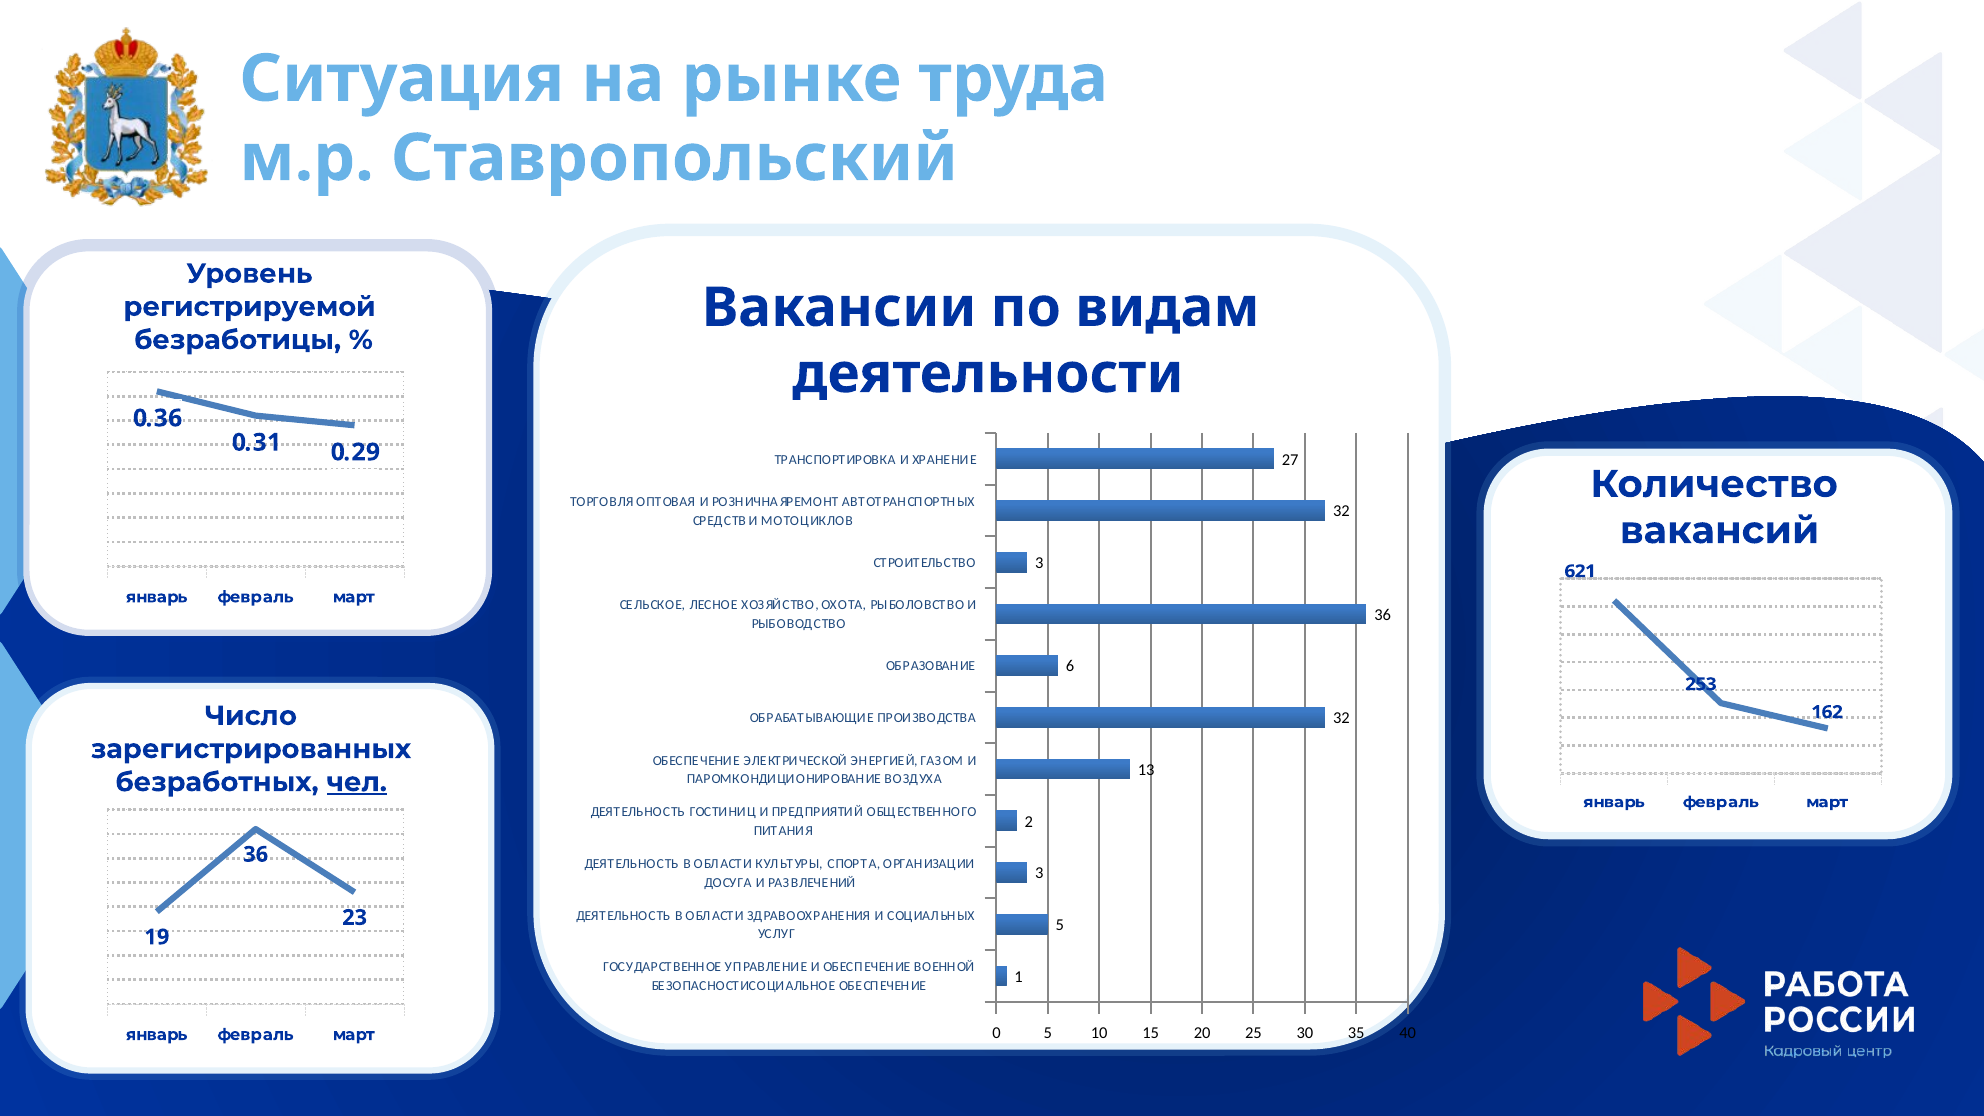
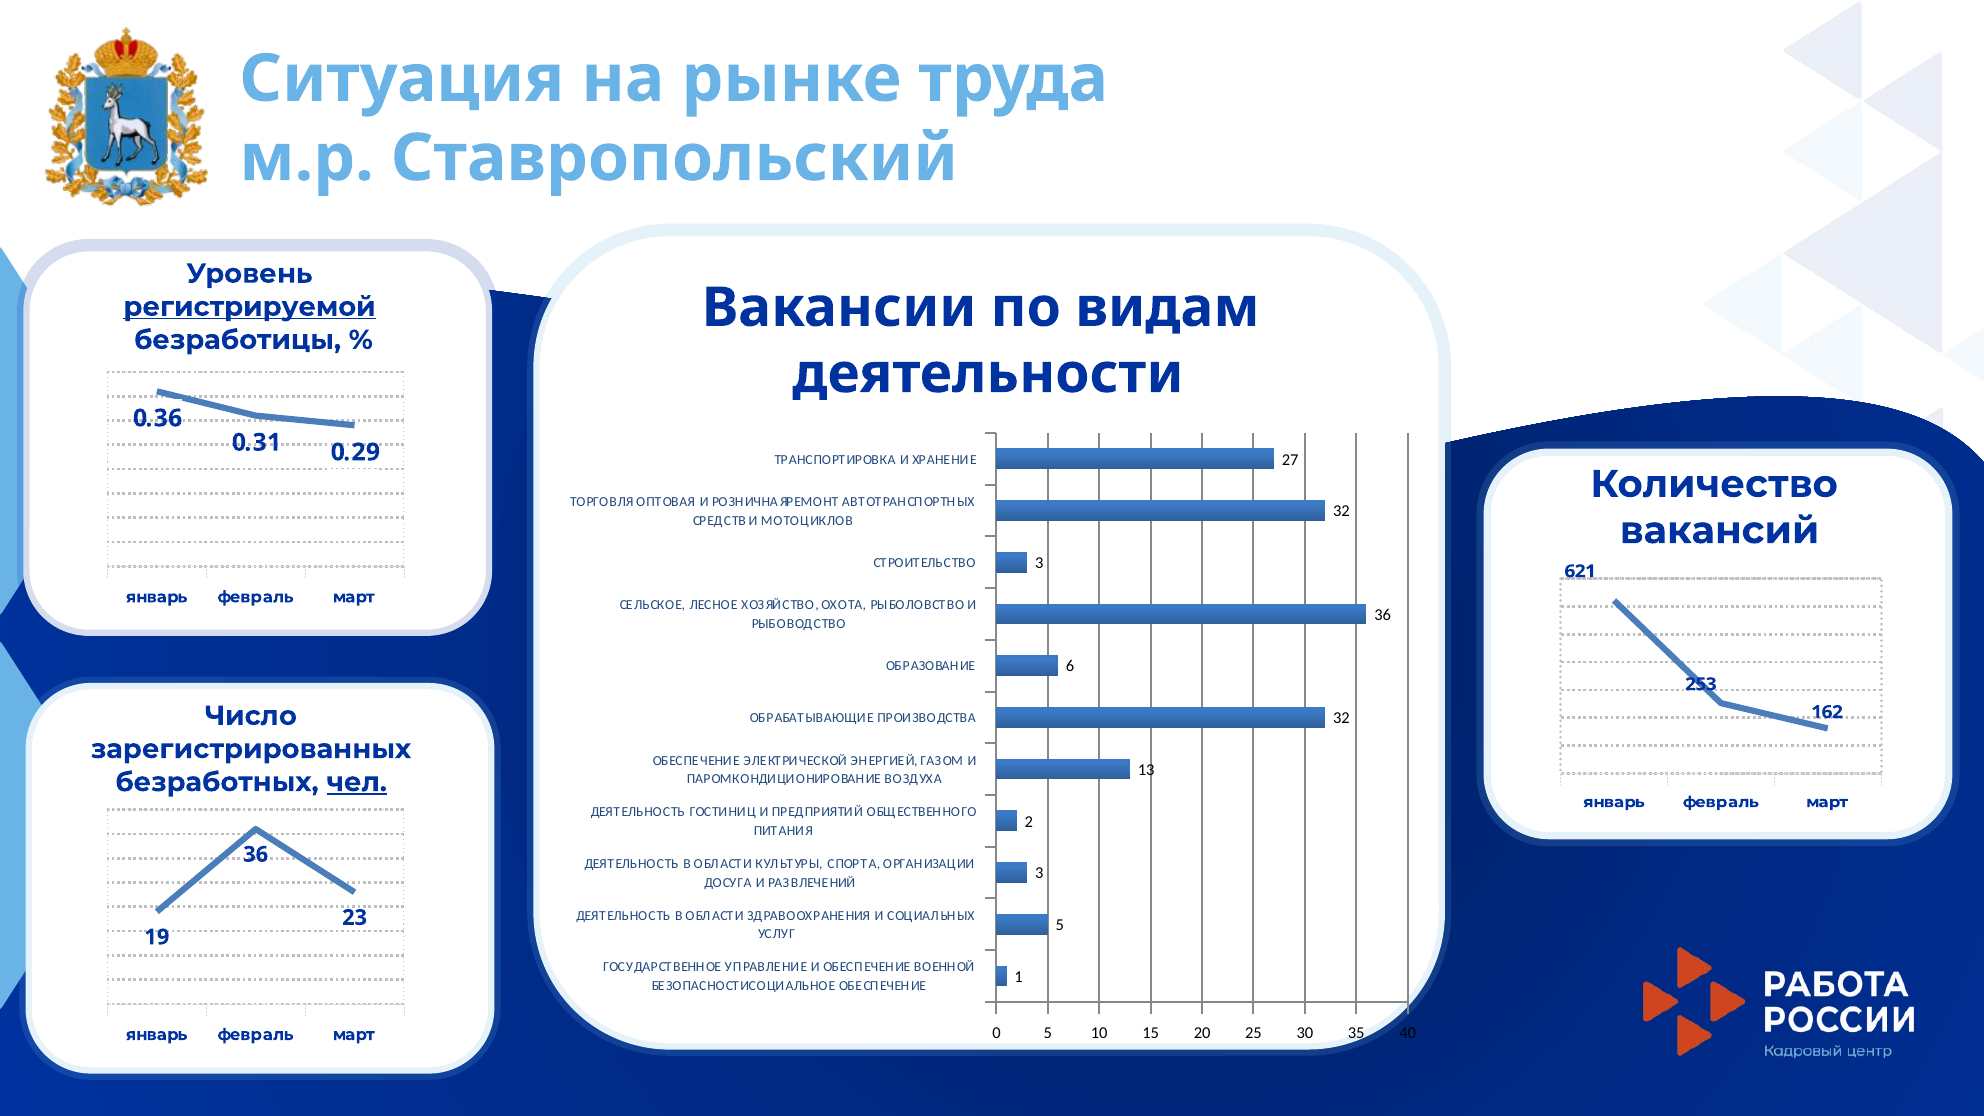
регистрируемой underline: none -> present
